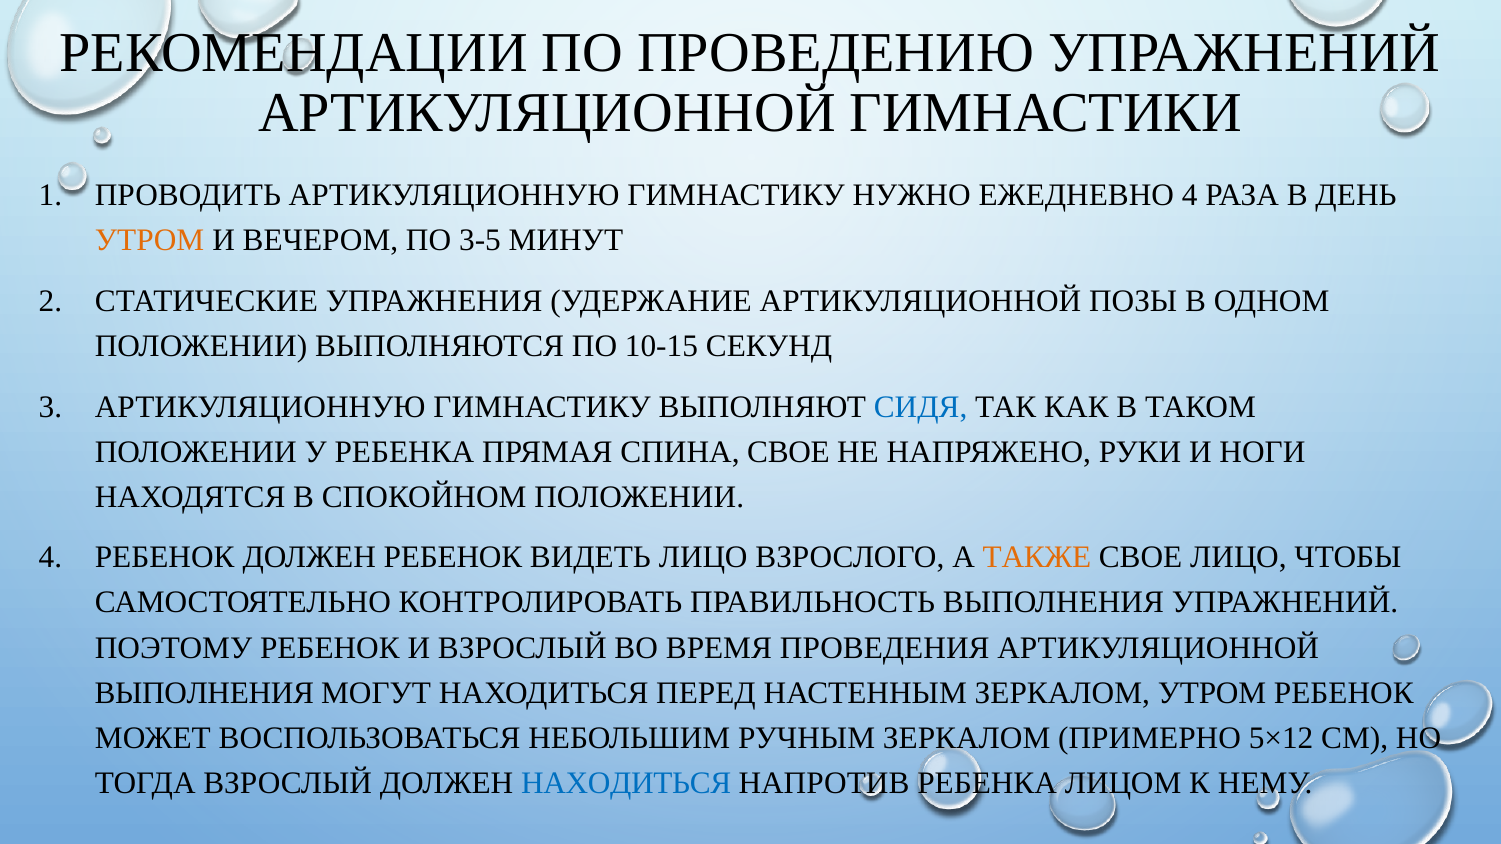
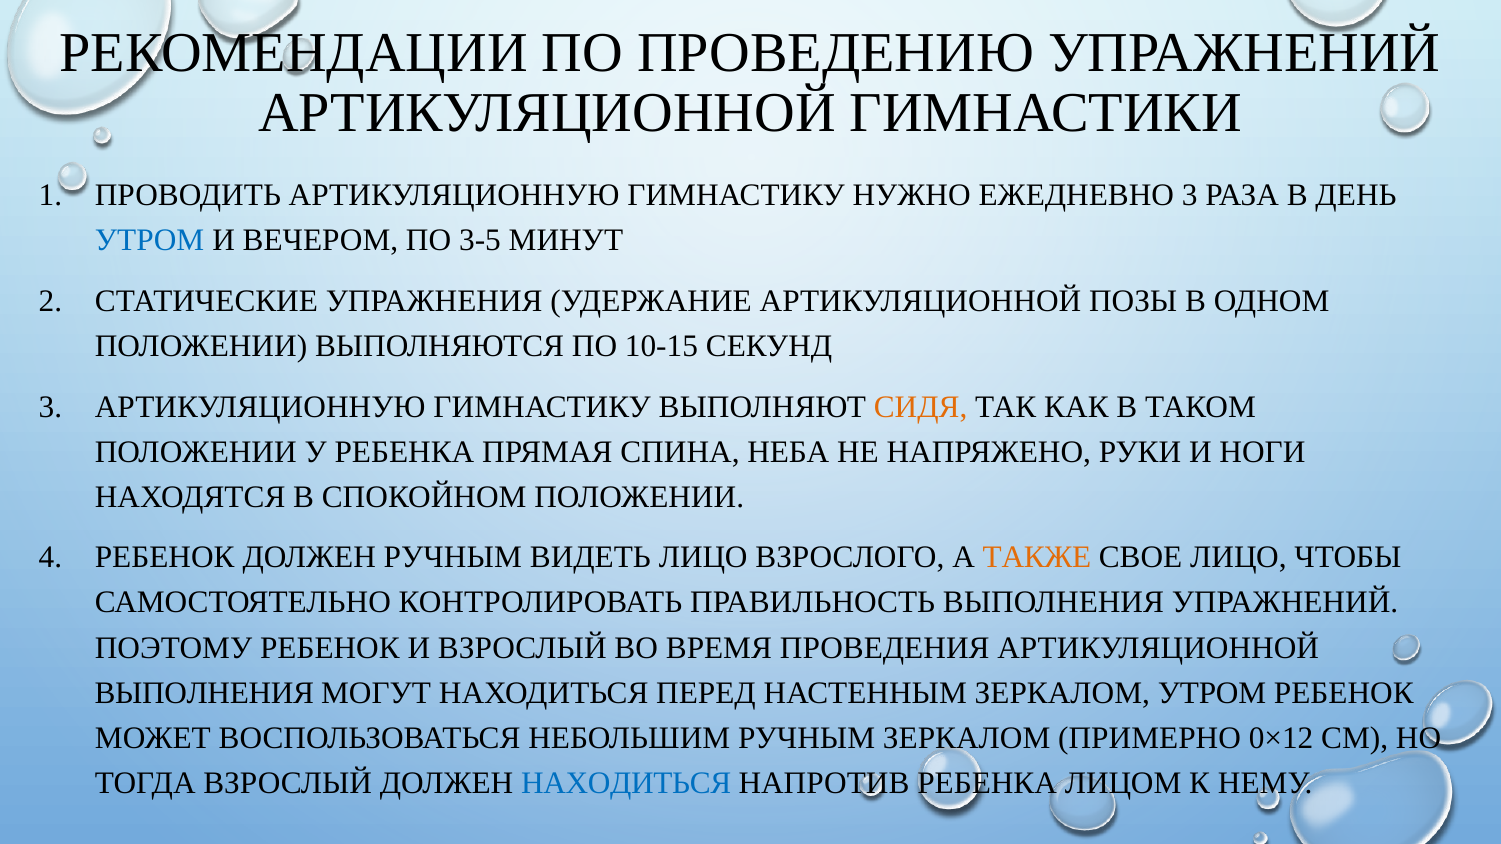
ЕЖЕДНЕВНО 4: 4 -> 3
УТРОМ at (150, 240) colour: orange -> blue
СИДЯ colour: blue -> orange
СПИНА СВОЕ: СВОЕ -> НЕБА
ДОЛЖЕН РЕБЕНОК: РЕБЕНОК -> РУЧНЫМ
5×12: 5×12 -> 0×12
